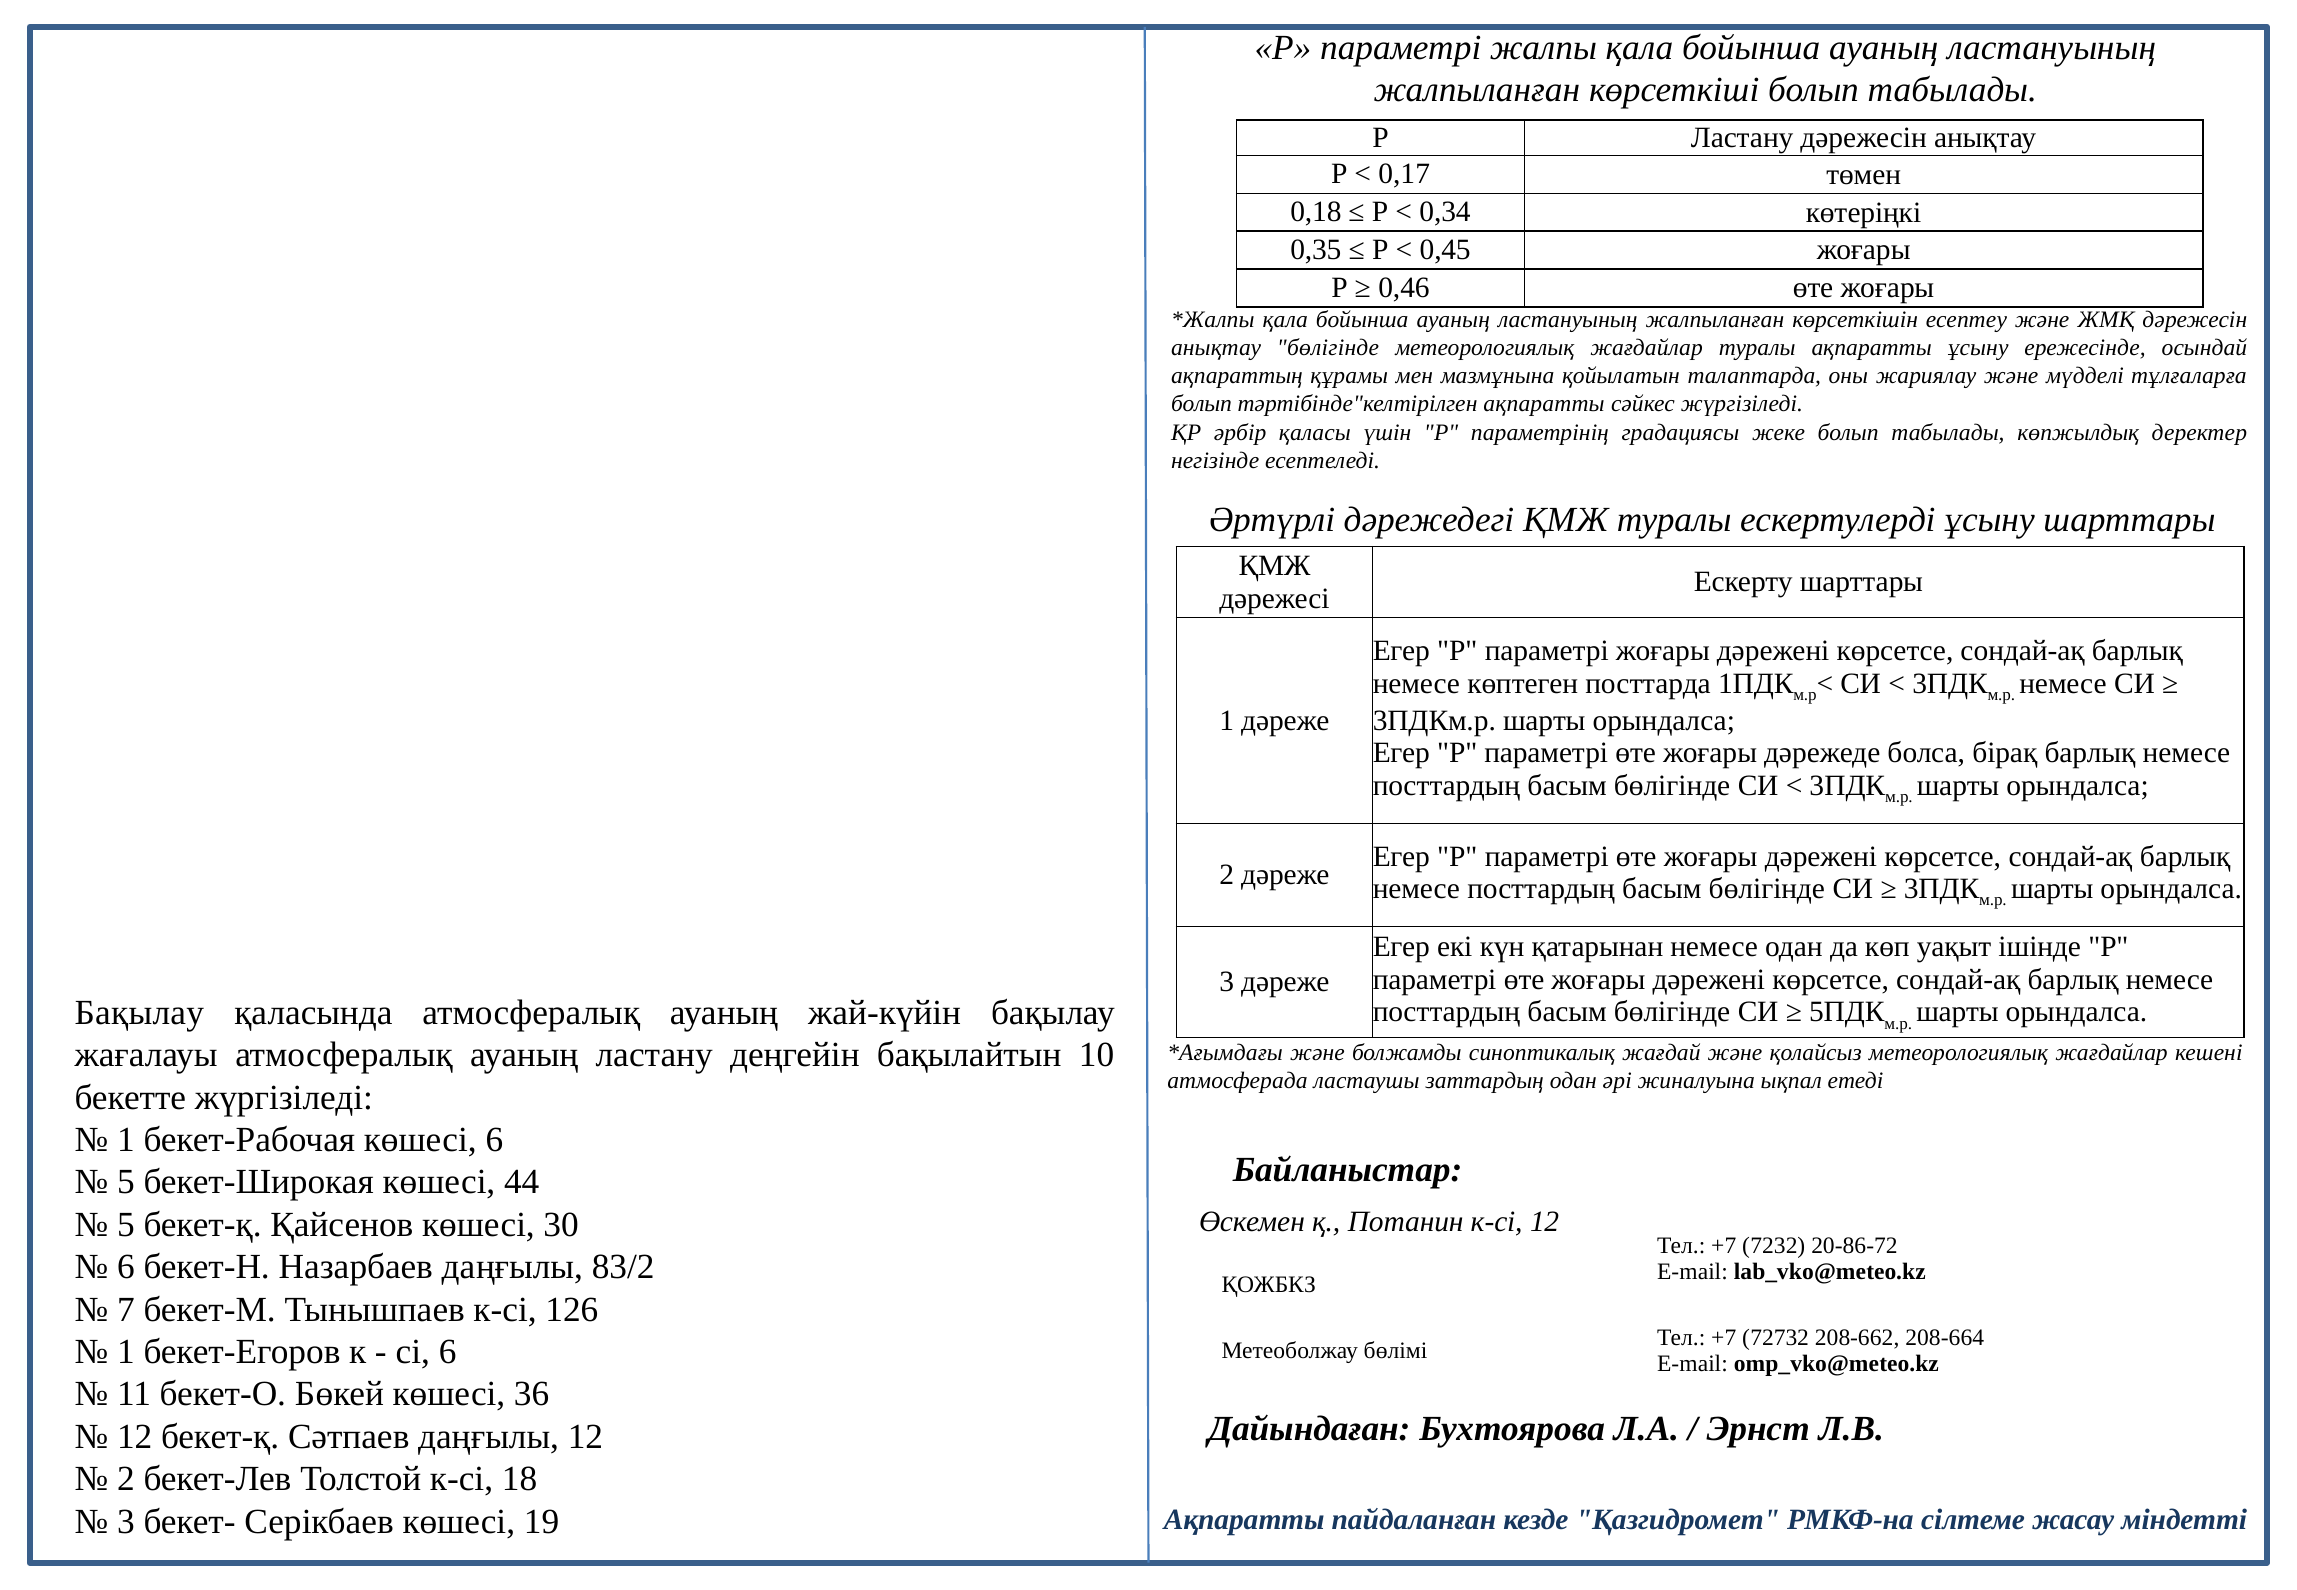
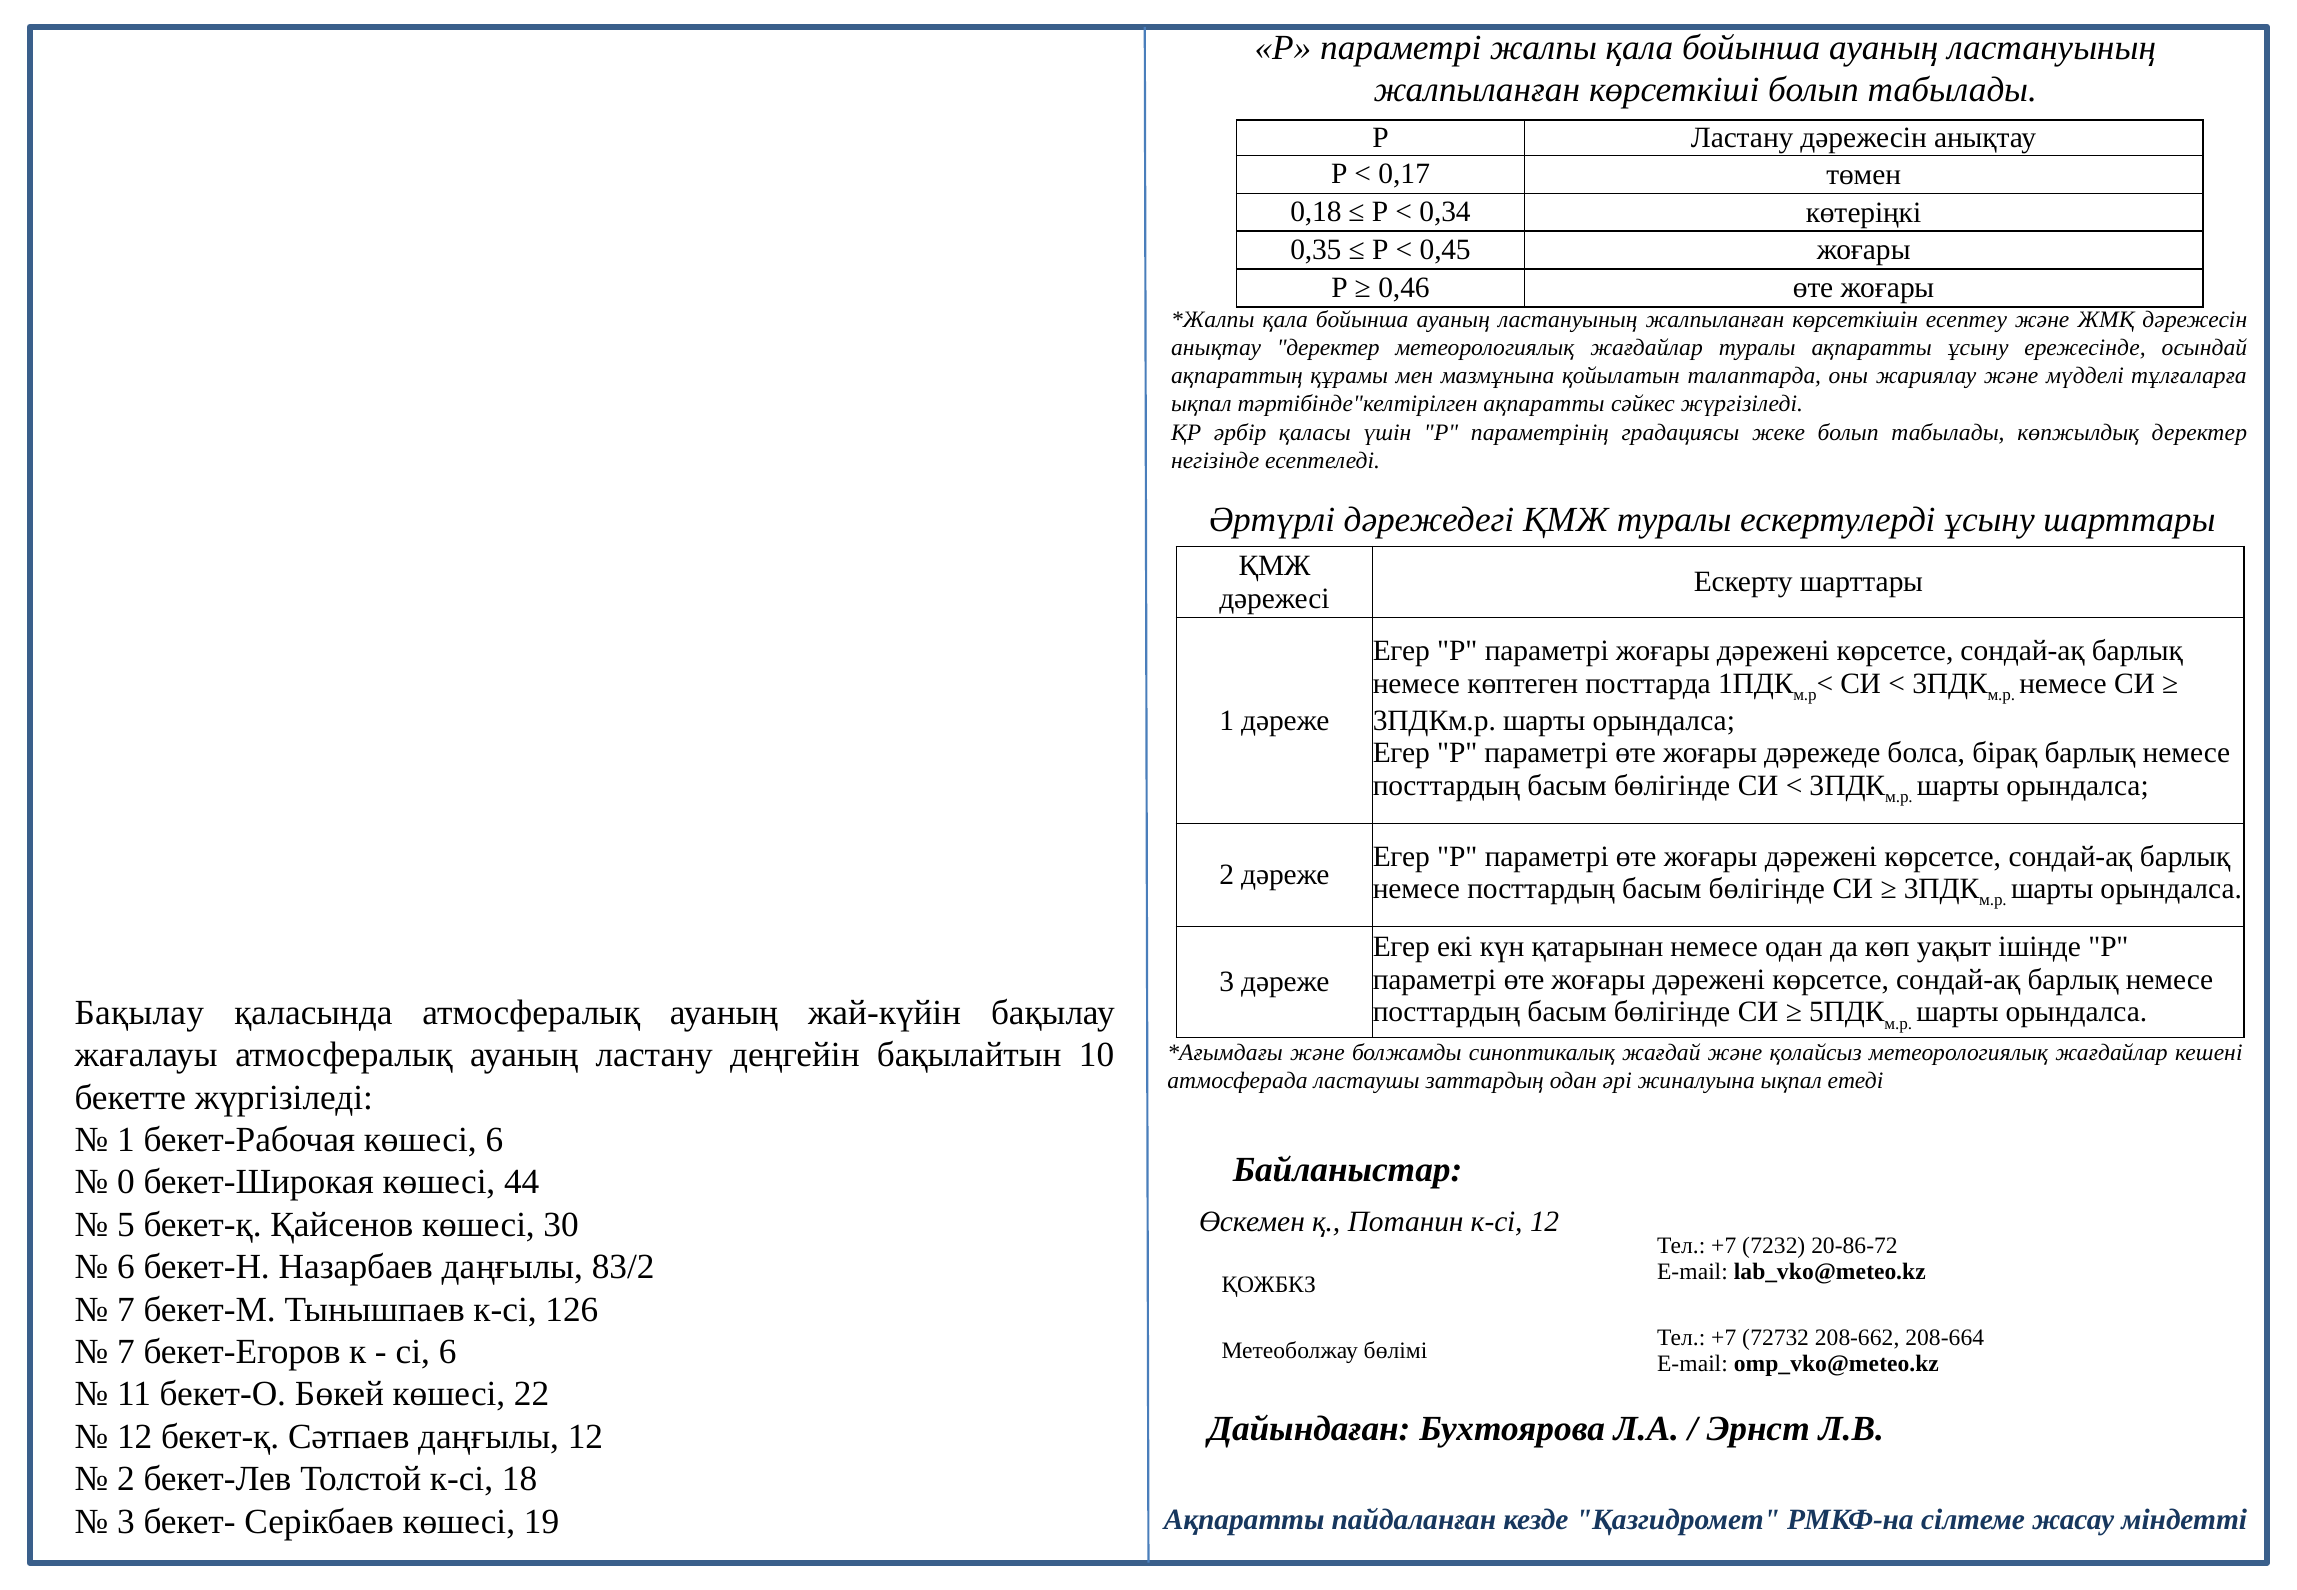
анықтау бөлігінде: бөлігінде -> деректер
болып at (1201, 404): болып -> ықпал
5 at (126, 1182): 5 -> 0
1 at (126, 1352): 1 -> 7
36: 36 -> 22
